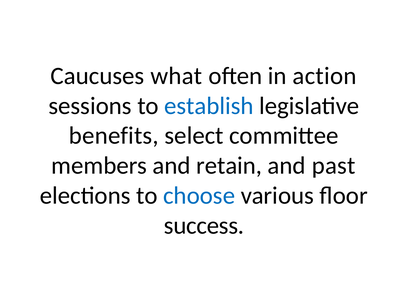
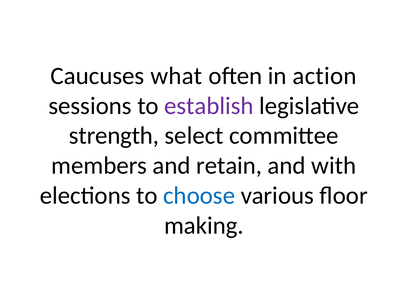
establish colour: blue -> purple
benefits: benefits -> strength
past: past -> with
success: success -> making
